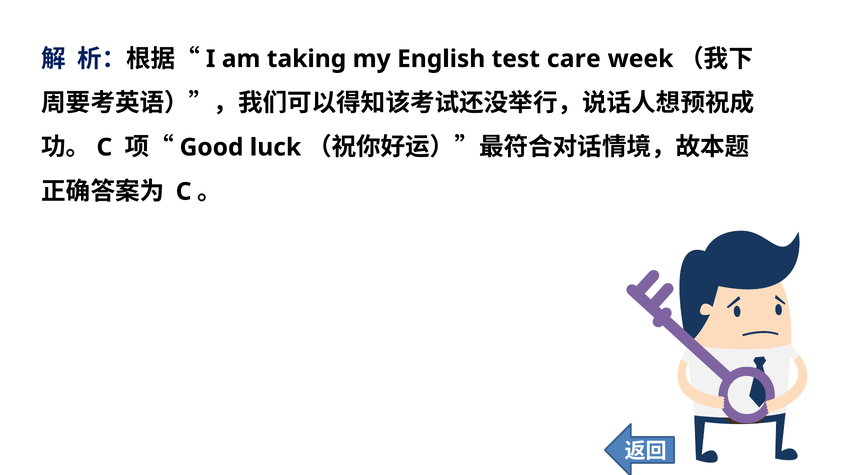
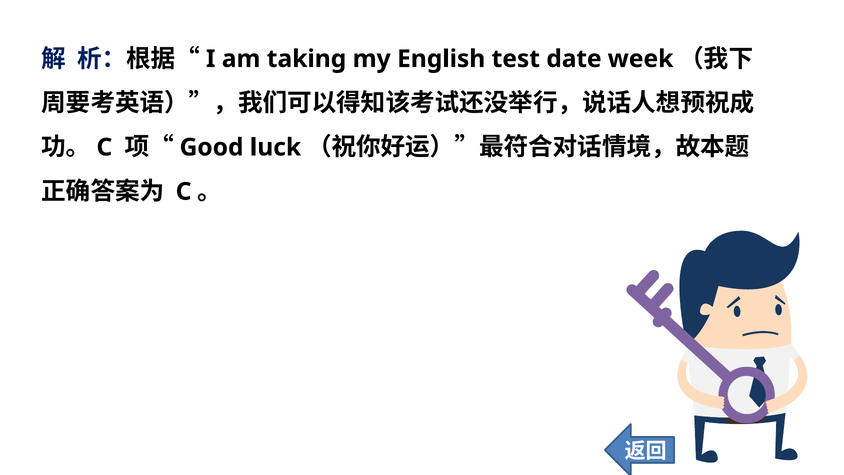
care: care -> date
